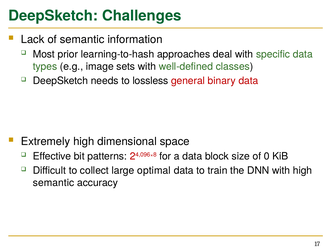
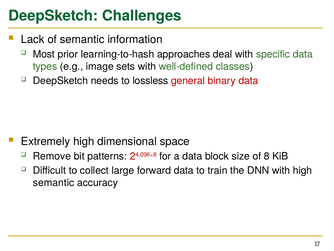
Effective: Effective -> Remove
0: 0 -> 8
optimal: optimal -> forward
